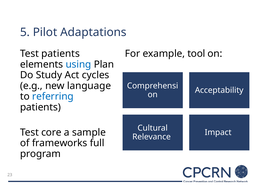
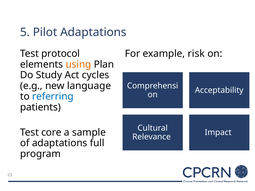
Test patients: patients -> protocol
tool: tool -> risk
using colour: blue -> orange
of frameworks: frameworks -> adaptations
